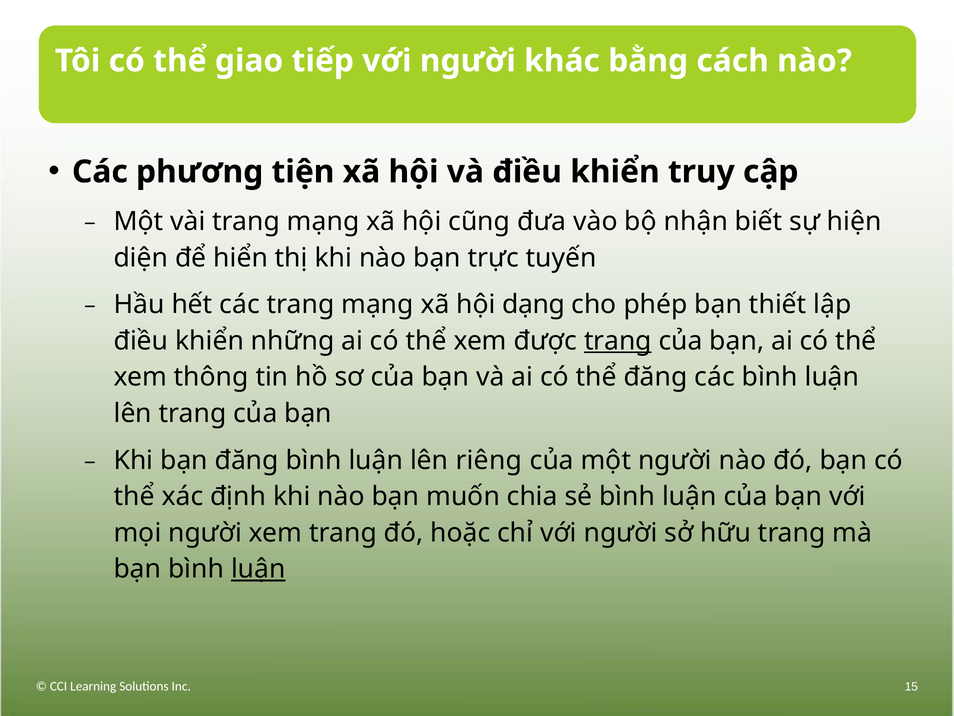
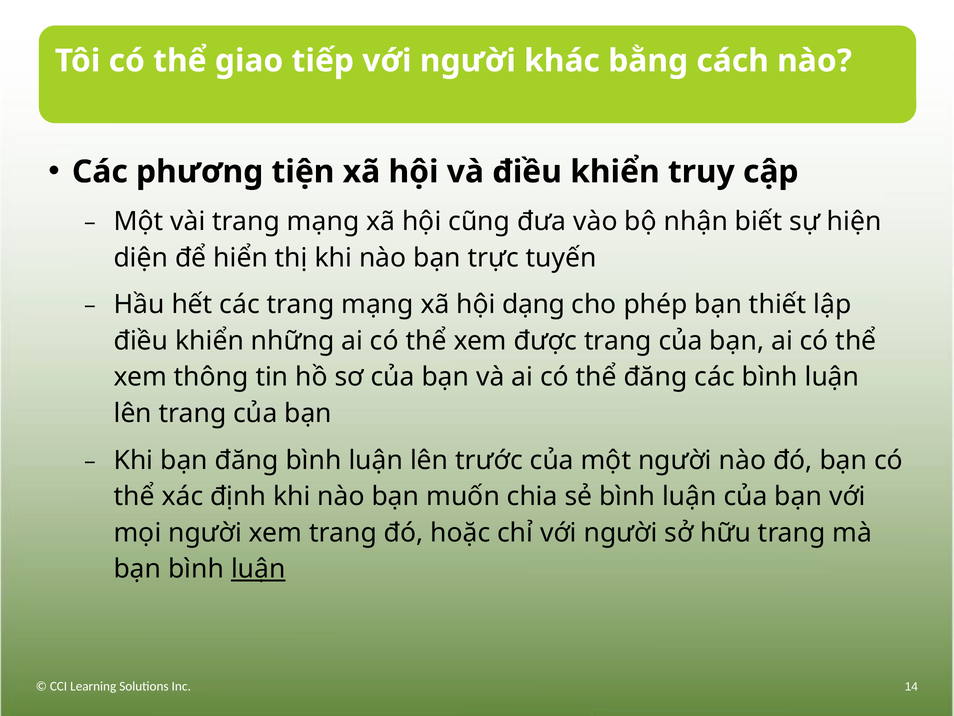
trang at (618, 341) underline: present -> none
riêng: riêng -> trước
15: 15 -> 14
